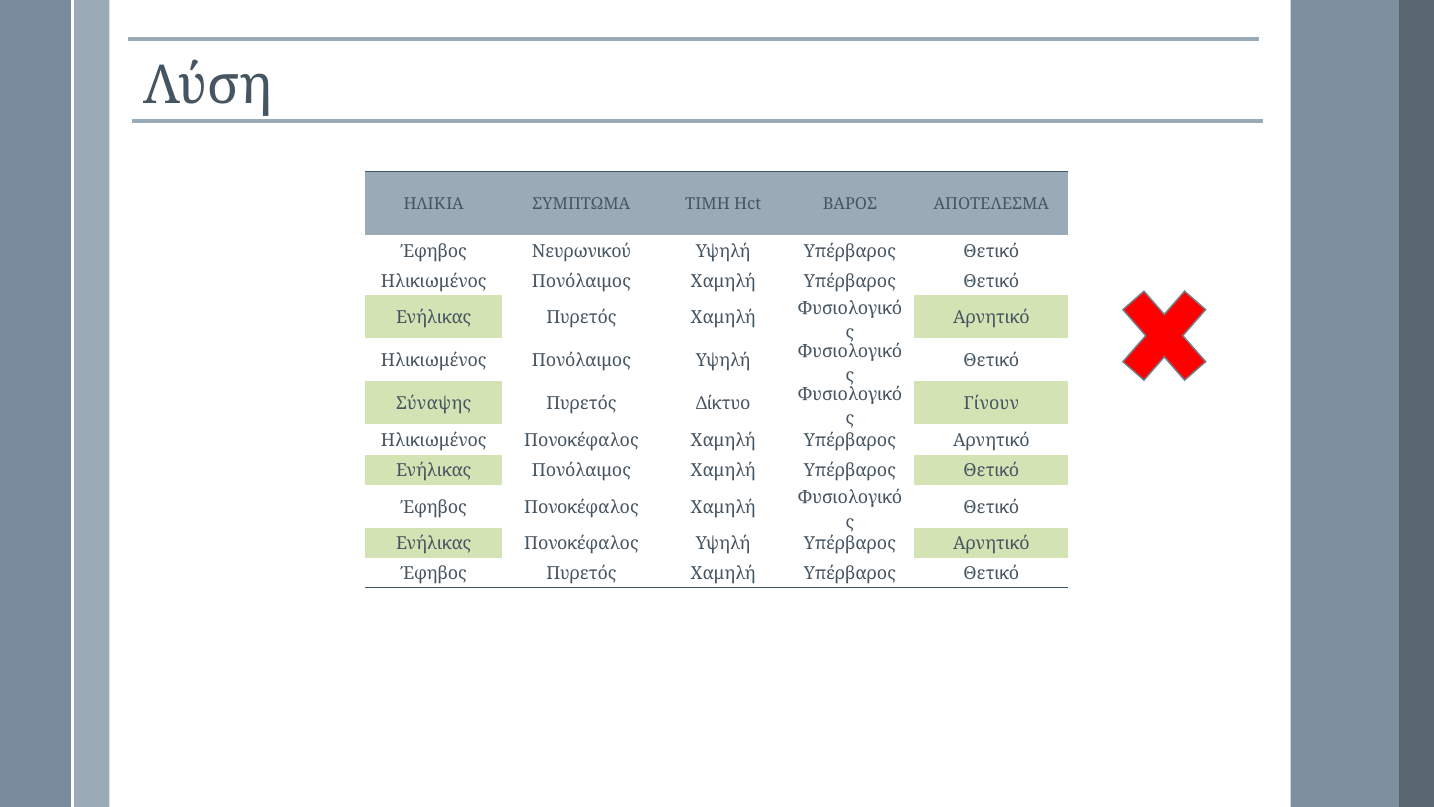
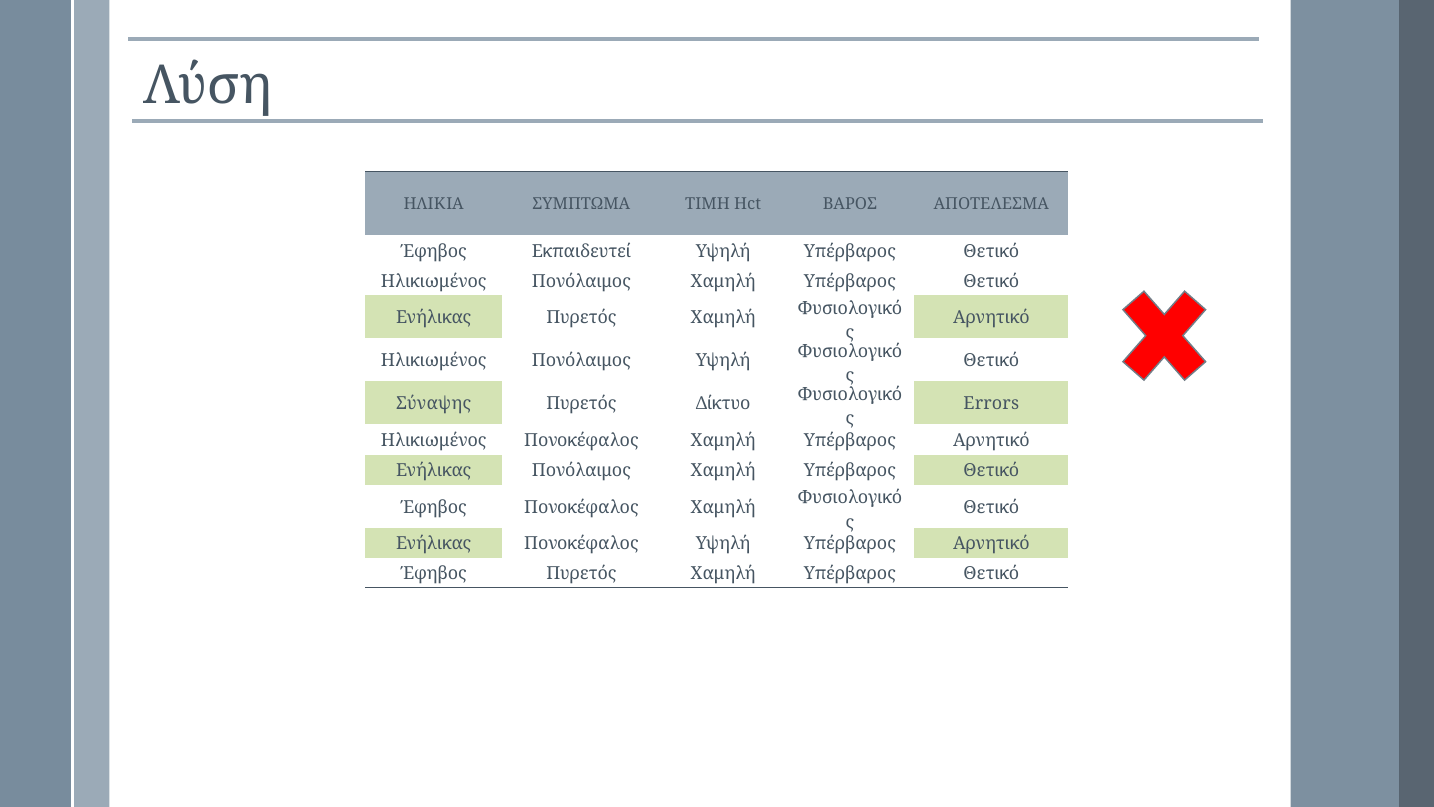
Νευρωνικού: Νευρωνικού -> Εκπαιδευτεί
Γίνουν: Γίνουν -> Errors
